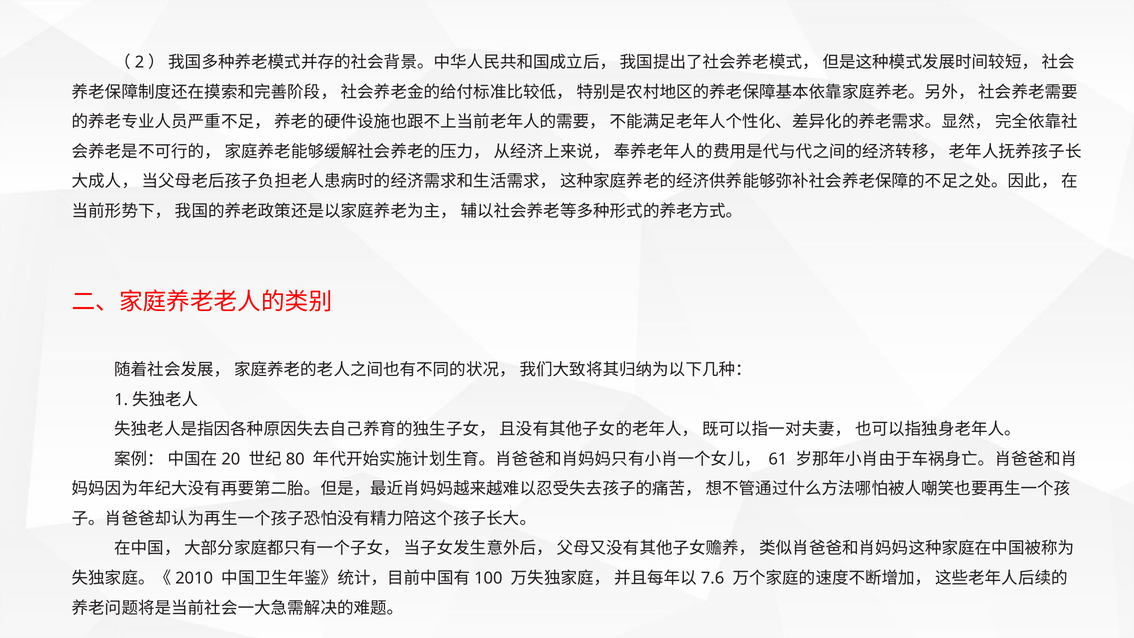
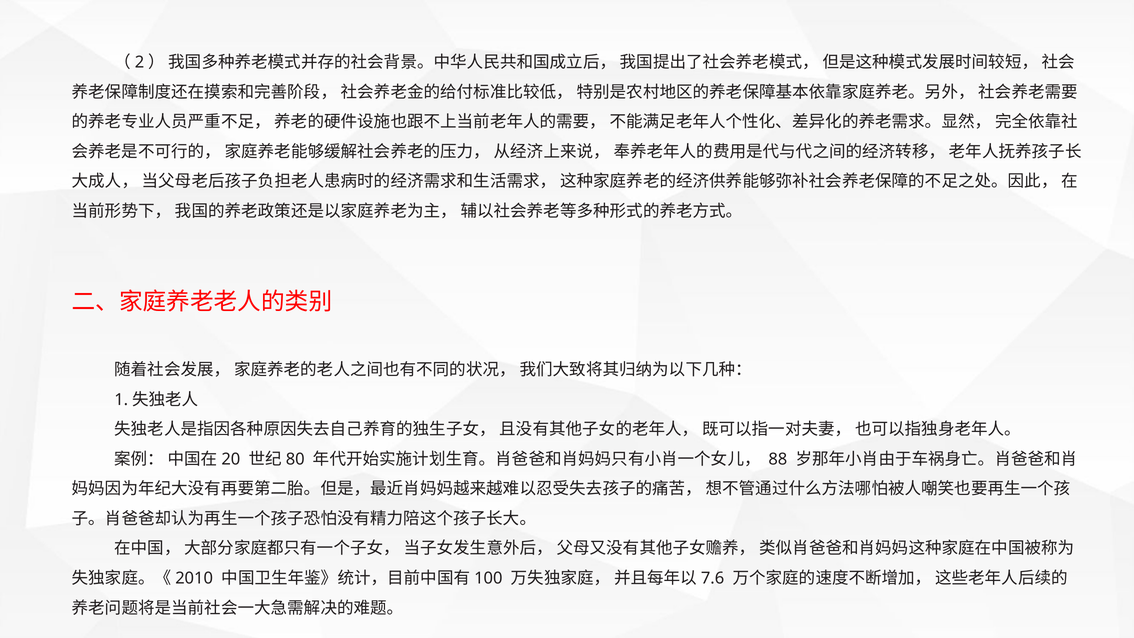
61: 61 -> 88
